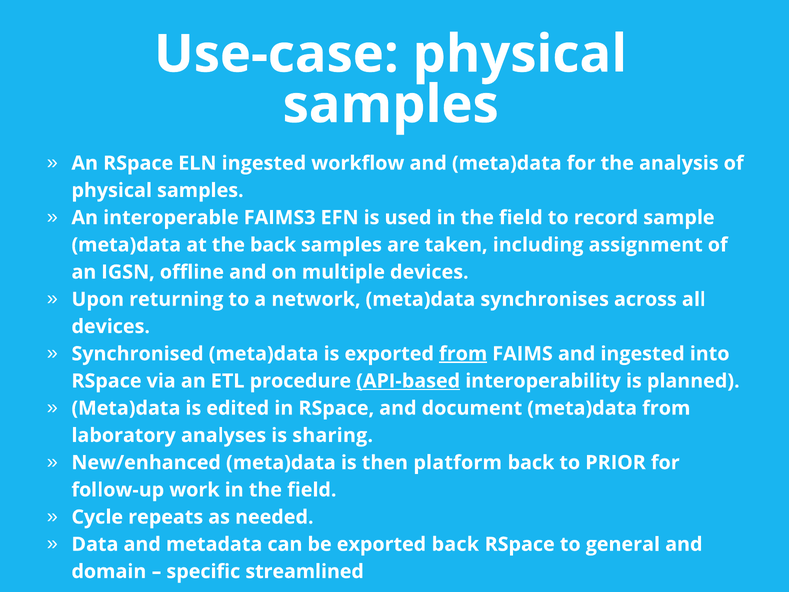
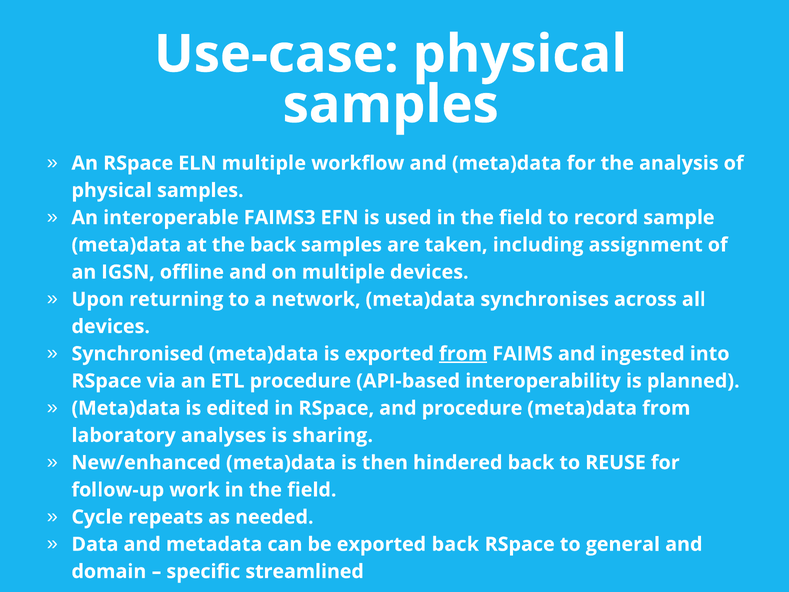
ELN ingested: ingested -> multiple
API-based underline: present -> none
and document: document -> procedure
platform: platform -> hindered
PRIOR: PRIOR -> REUSE
